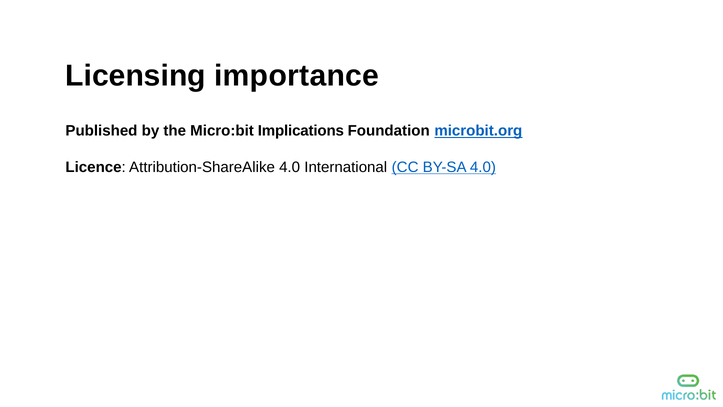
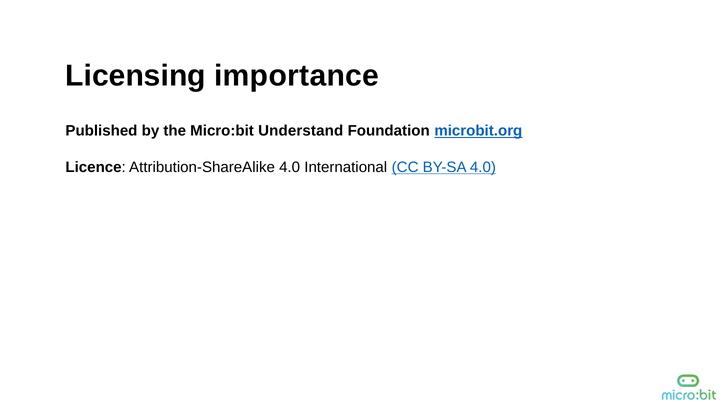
Implications: Implications -> Understand
